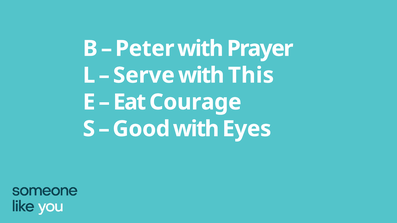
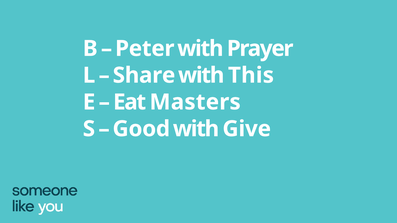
Serve: Serve -> Share
Courage: Courage -> Masters
Eyes: Eyes -> Give
